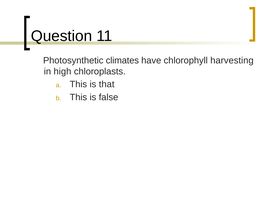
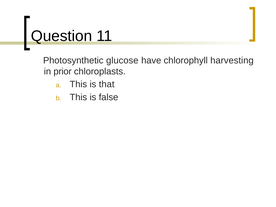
climates: climates -> glucose
high: high -> prior
